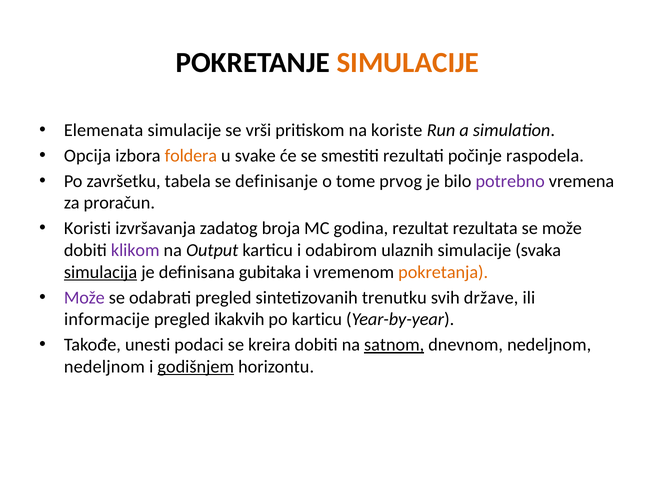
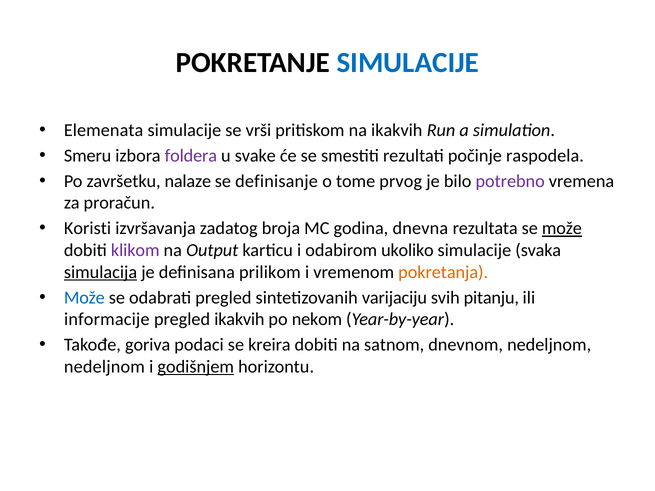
SIMULACIJE at (408, 63) colour: orange -> blue
na koriste: koriste -> ikakvih
Opcija: Opcija -> Smeru
foldera colour: orange -> purple
tabela: tabela -> nalaze
rezultat: rezultat -> dnevna
može at (562, 229) underline: none -> present
ulaznih: ulaznih -> ukoliko
gubitaka: gubitaka -> prilikom
Može at (84, 298) colour: purple -> blue
trenutku: trenutku -> varijaciju
države: države -> pitanju
po karticu: karticu -> nekom
unesti: unesti -> goriva
satnom underline: present -> none
